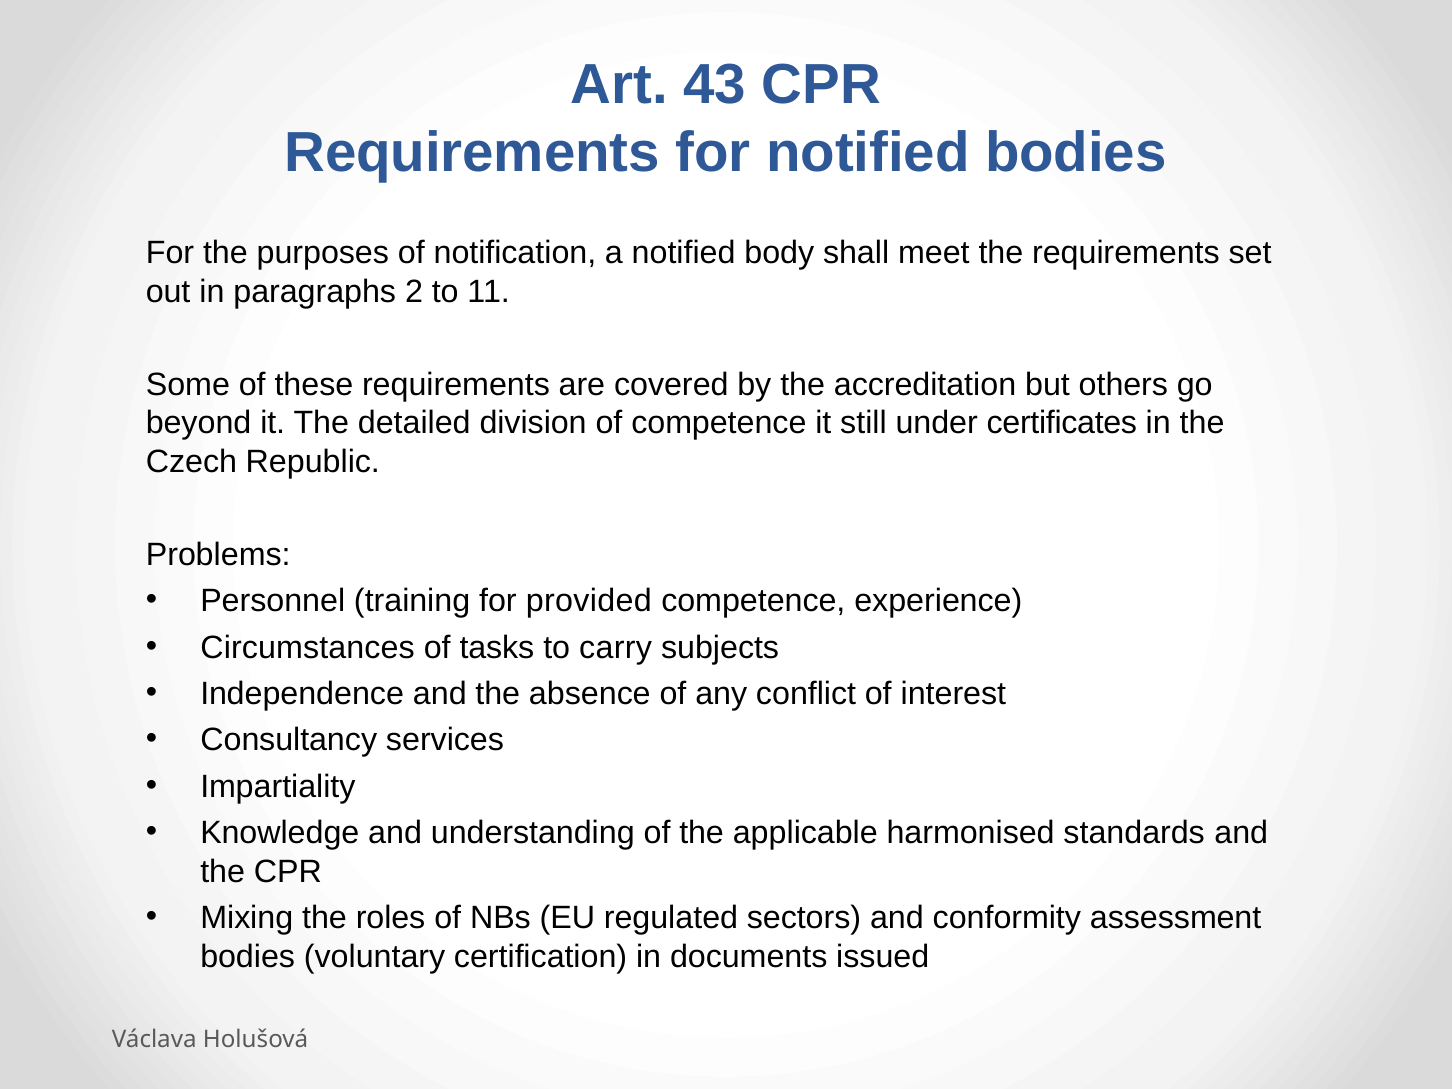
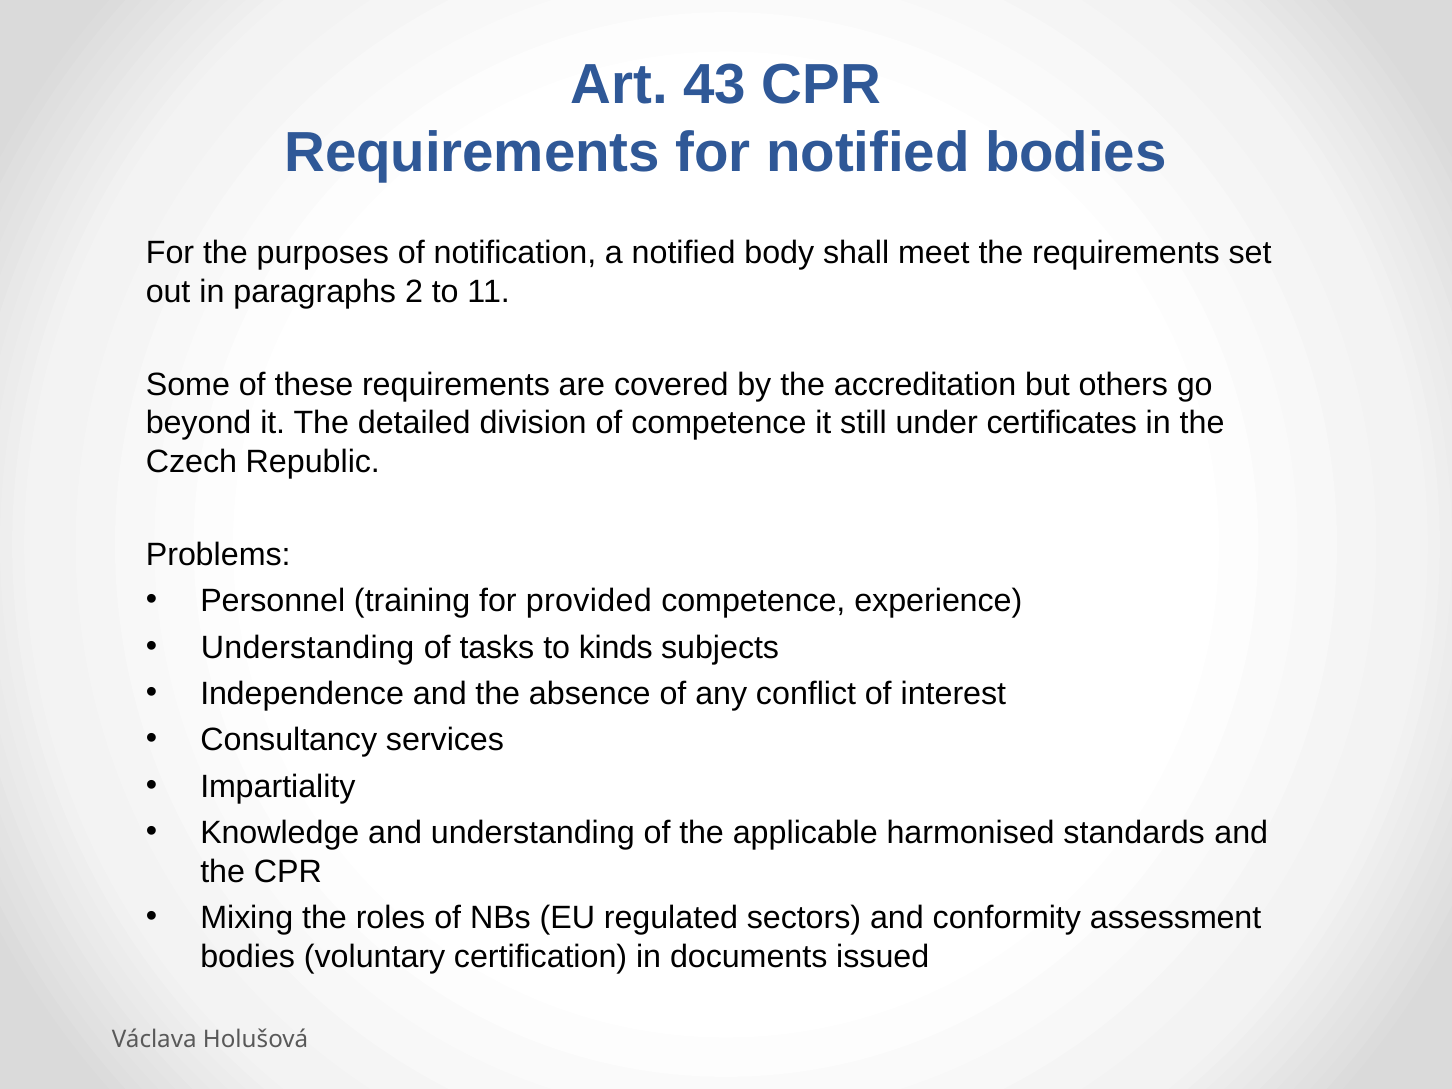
Circumstances at (308, 647): Circumstances -> Understanding
carry: carry -> kinds
